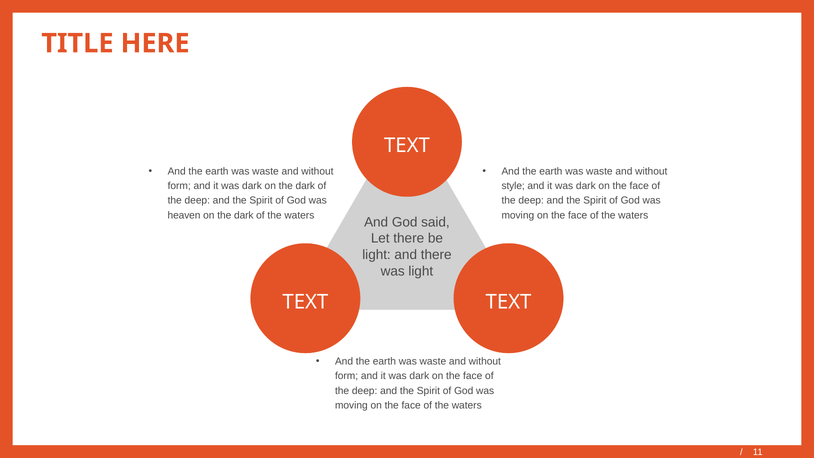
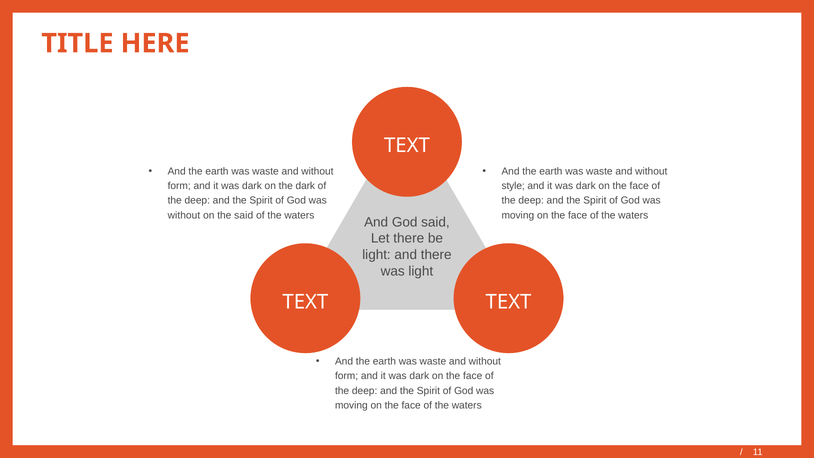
heaven at (184, 215): heaven -> without
dark at (244, 215): dark -> said
